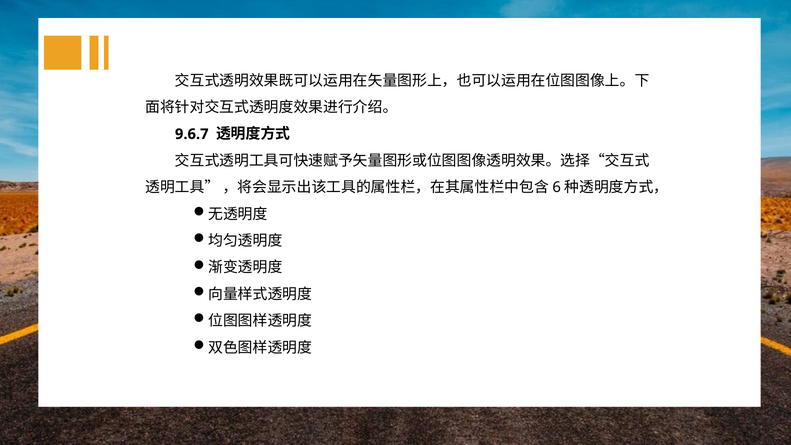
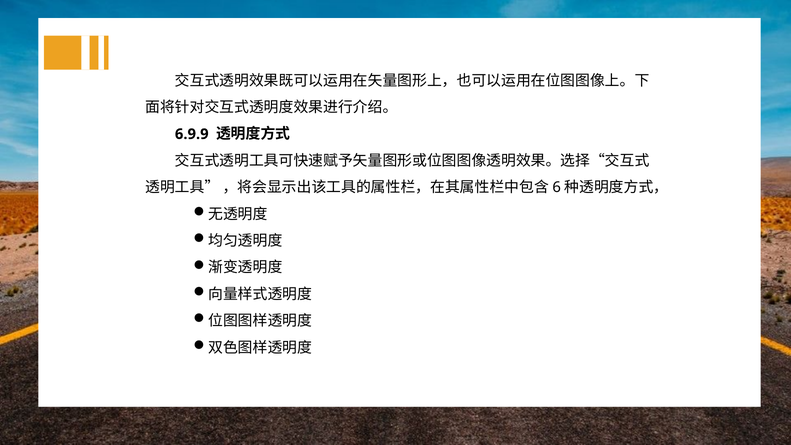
9.6.7: 9.6.7 -> 6.9.9
